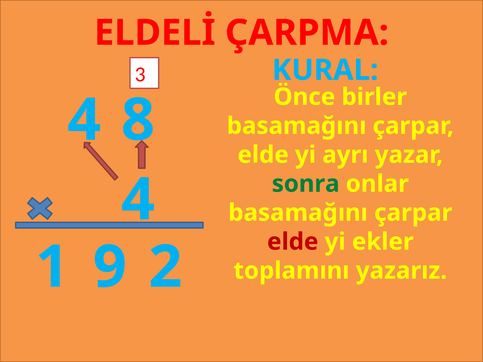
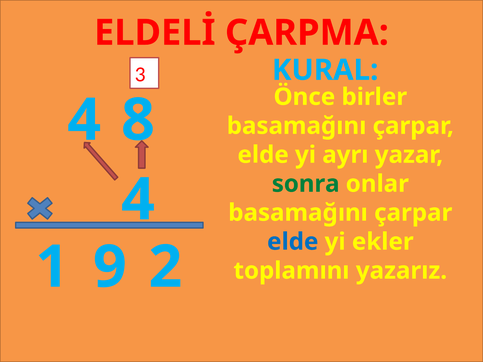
elde at (293, 242) colour: red -> blue
